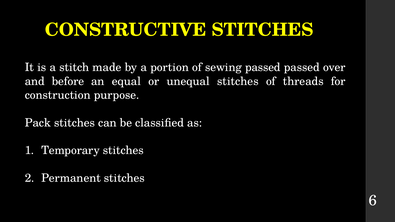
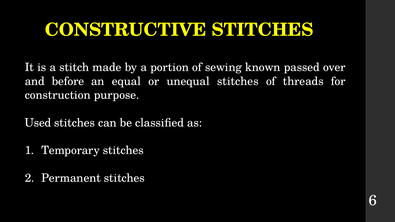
sewing passed: passed -> known
Pack: Pack -> Used
